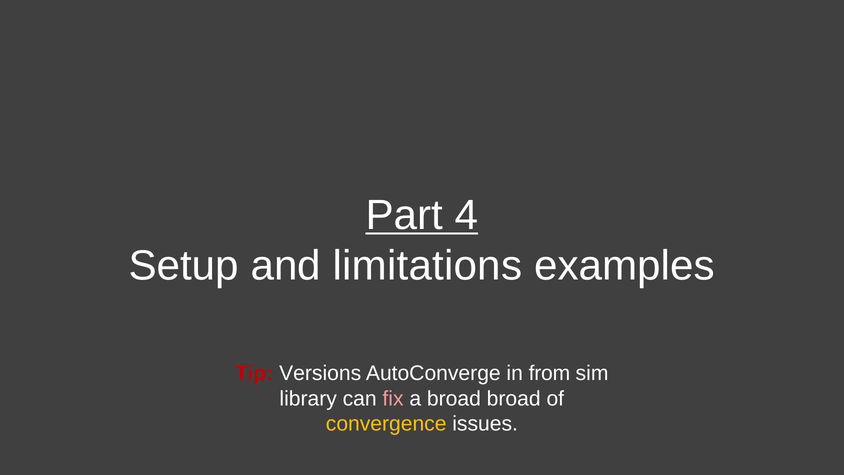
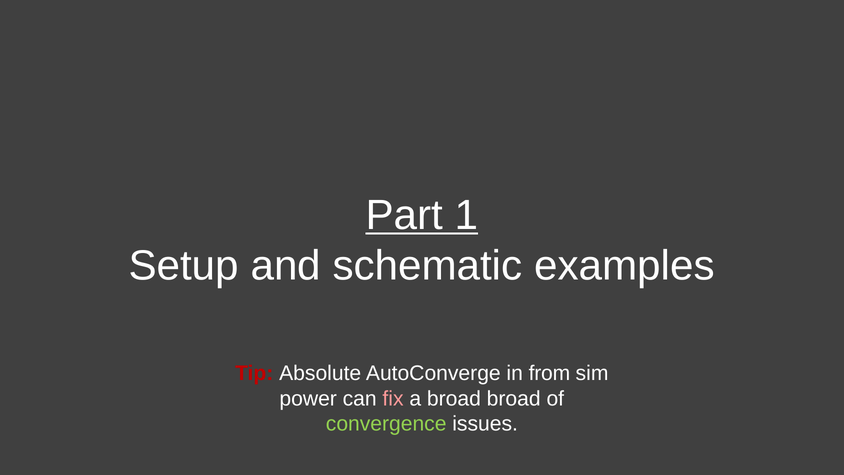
4: 4 -> 1
limitations: limitations -> schematic
Versions: Versions -> Absolute
library: library -> power
convergence colour: yellow -> light green
